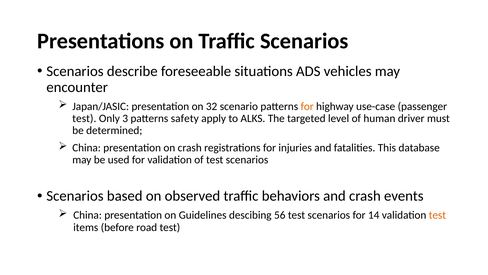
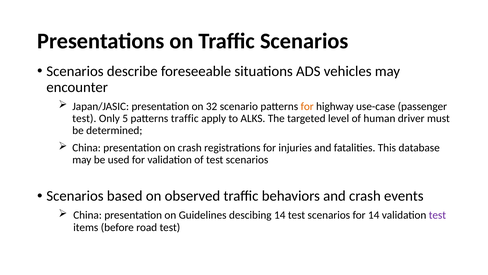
3: 3 -> 5
patterns safety: safety -> traffic
descibing 56: 56 -> 14
test at (437, 215) colour: orange -> purple
